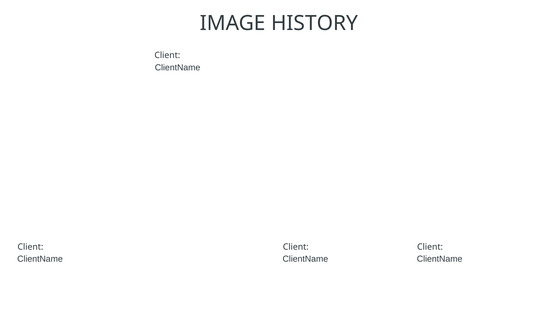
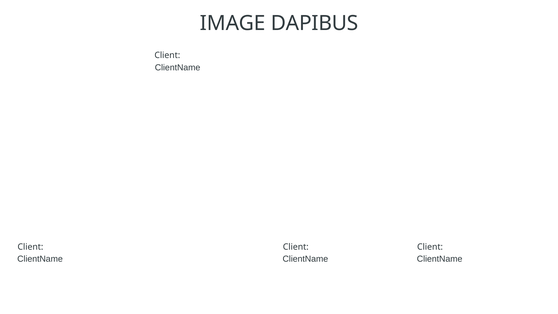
HISTORY: HISTORY -> DAPIBUS
